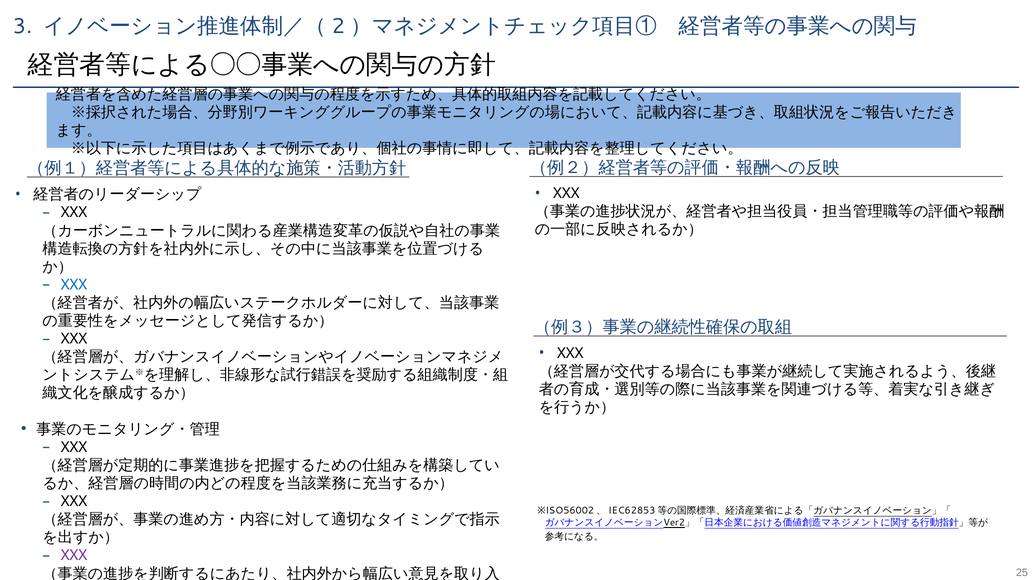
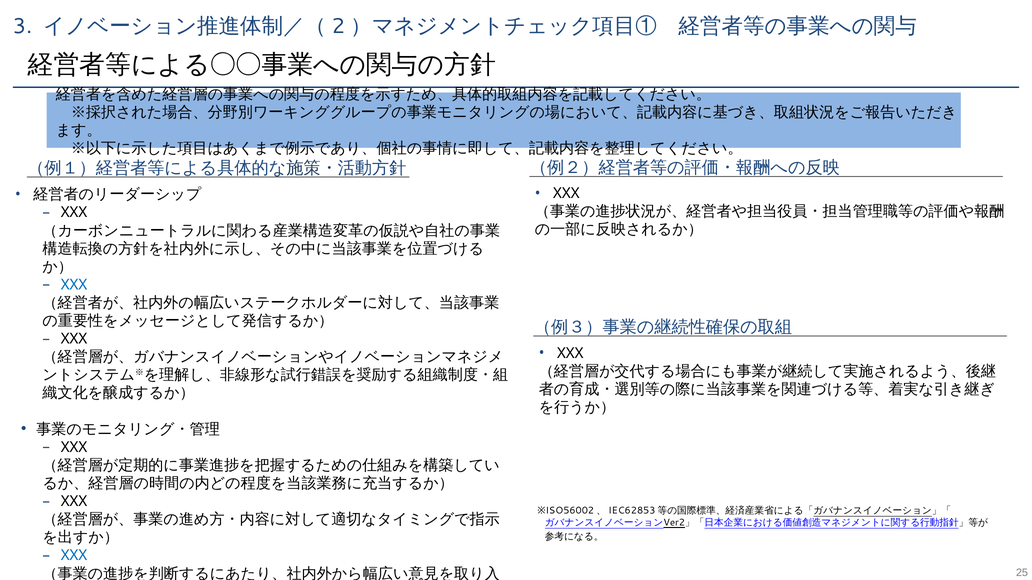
XXX at (74, 556) colour: purple -> blue
